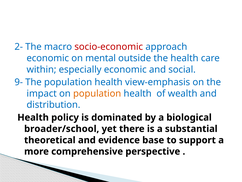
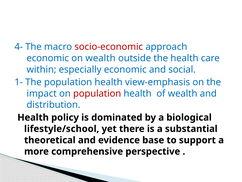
2-: 2- -> 4-
on mental: mental -> wealth
9-: 9- -> 1-
population at (97, 93) colour: orange -> red
broader/school: broader/school -> lifestyle/school
